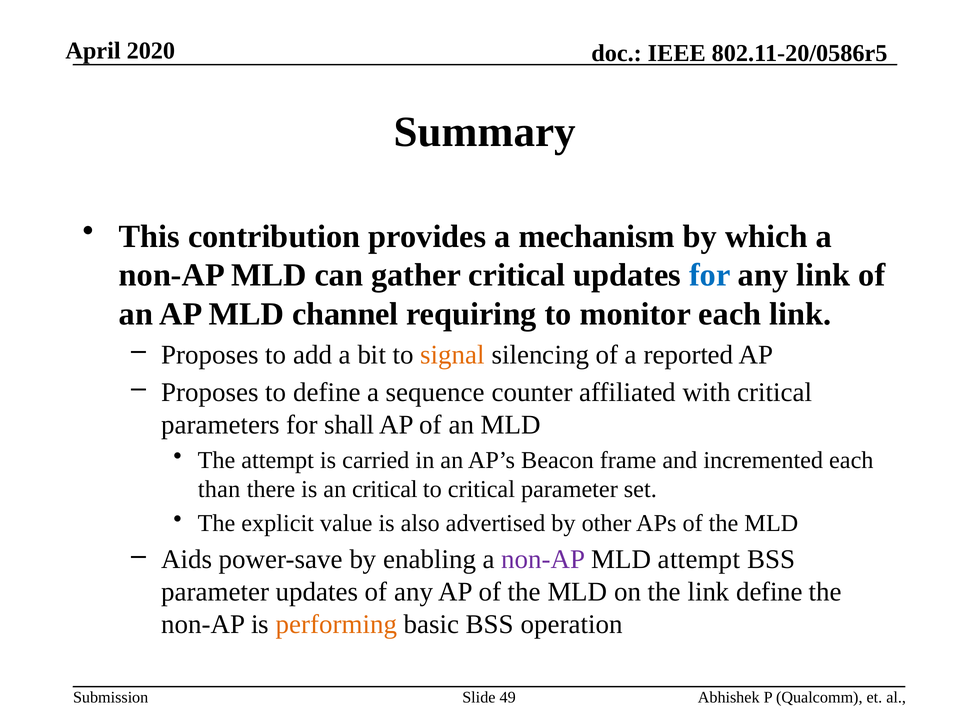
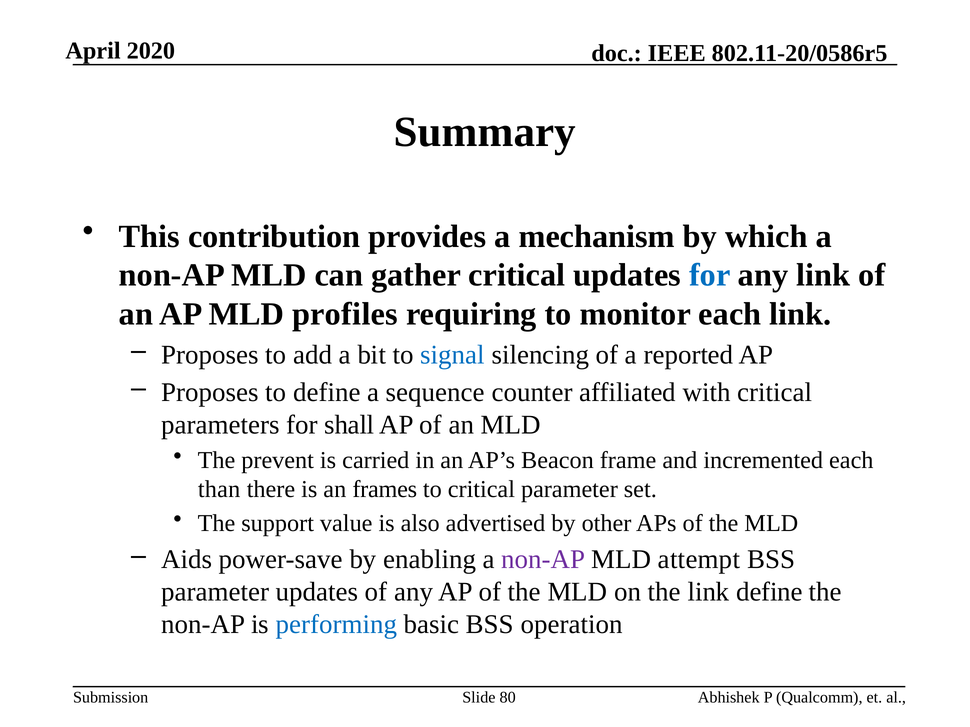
channel: channel -> profiles
signal colour: orange -> blue
The attempt: attempt -> prevent
an critical: critical -> frames
explicit: explicit -> support
performing colour: orange -> blue
49: 49 -> 80
